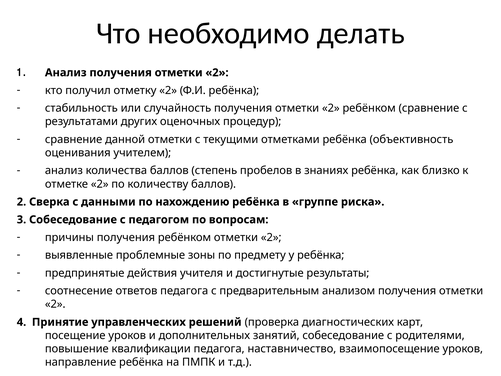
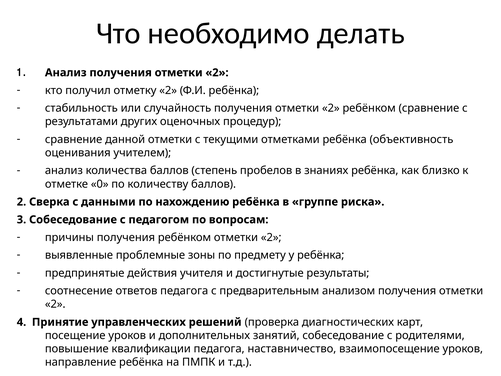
отметке 2: 2 -> 0
